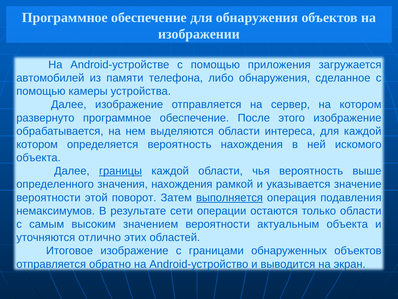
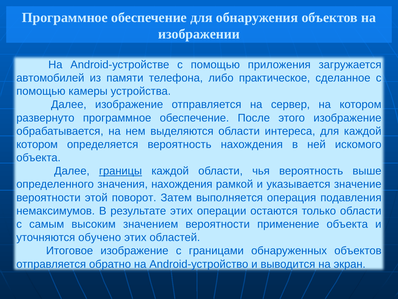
либо обнаружения: обнаружения -> практическое
выполняется underline: present -> none
результате сети: сети -> этих
актуальным: актуальным -> применение
отлично: отлично -> обучено
